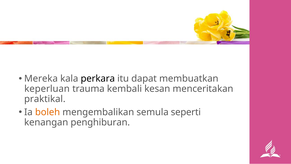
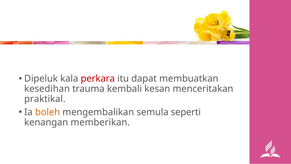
Mereka: Mereka -> Dipeluk
perkara colour: black -> red
keperluan: keperluan -> kesedihan
penghiburan: penghiburan -> memberikan
